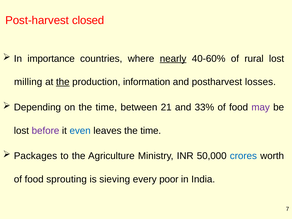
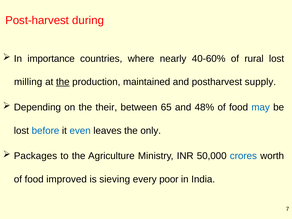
closed: closed -> during
nearly underline: present -> none
information: information -> maintained
losses: losses -> supply
on the time: time -> their
21: 21 -> 65
33%: 33% -> 48%
may colour: purple -> blue
before colour: purple -> blue
leaves the time: time -> only
sprouting: sprouting -> improved
